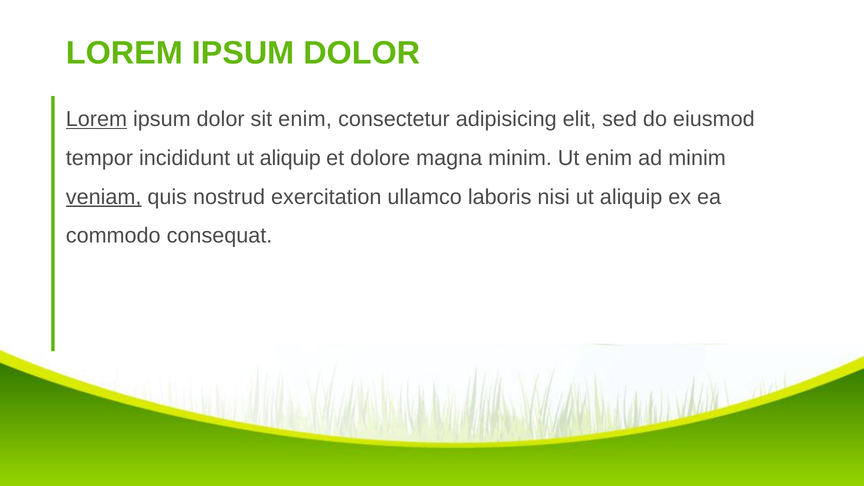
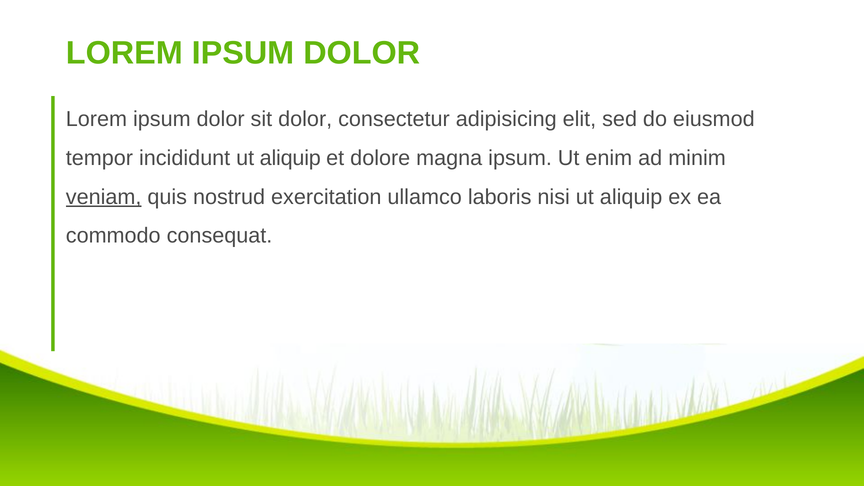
Lorem at (96, 119) underline: present -> none
sit enim: enim -> dolor
magna minim: minim -> ipsum
